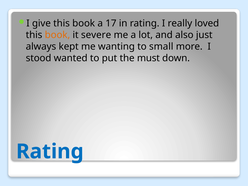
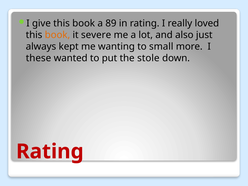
17: 17 -> 89
stood: stood -> these
must: must -> stole
Rating at (50, 151) colour: blue -> red
